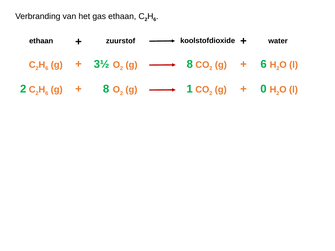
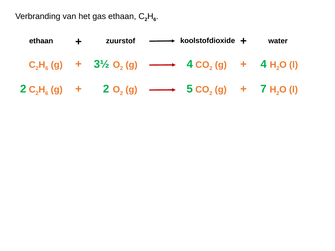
8 at (190, 64): 8 -> 4
6 at (264, 64): 6 -> 4
6 g 8: 8 -> 2
1: 1 -> 5
0: 0 -> 7
